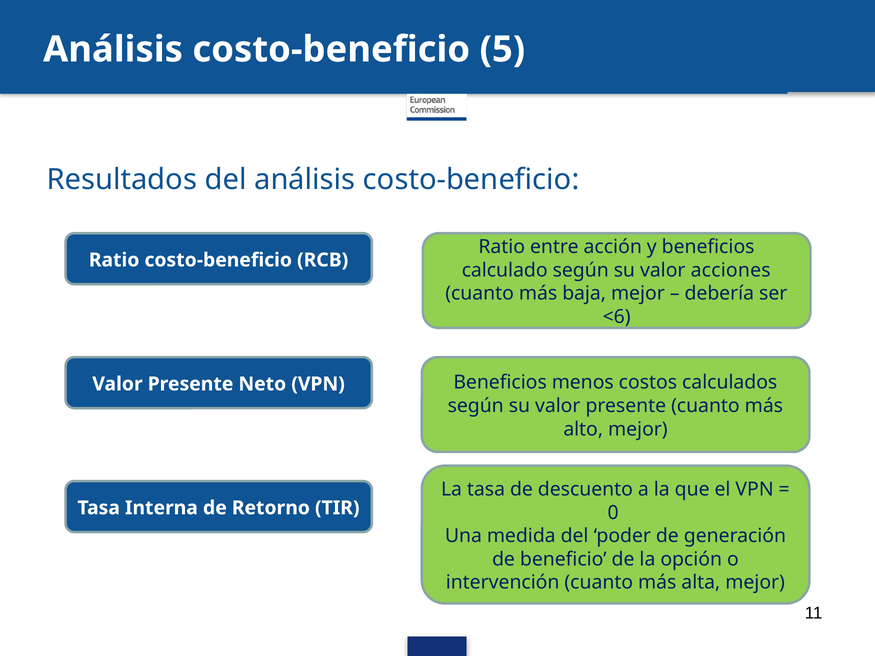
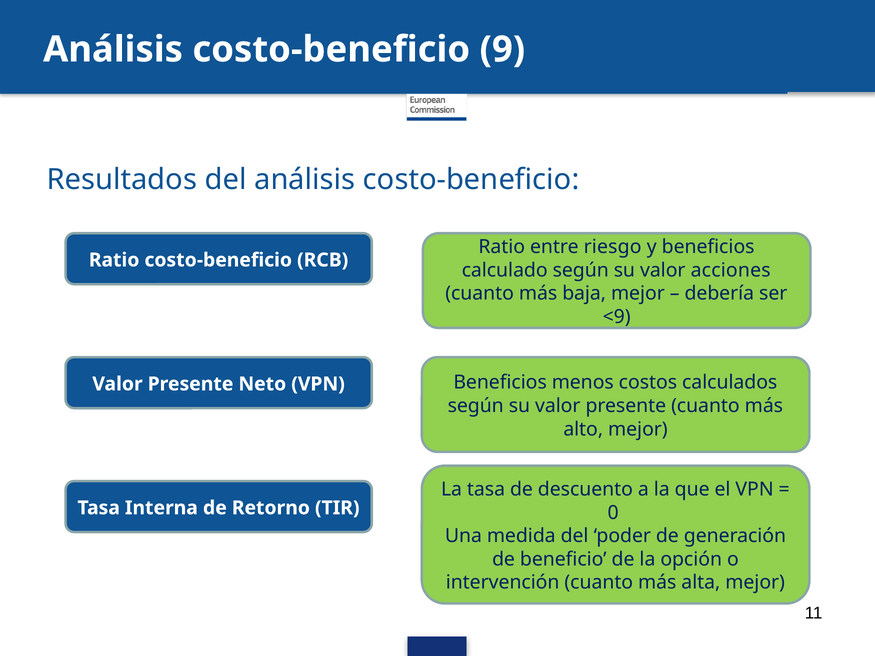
5: 5 -> 9
acción: acción -> riesgo
<6: <6 -> <9
